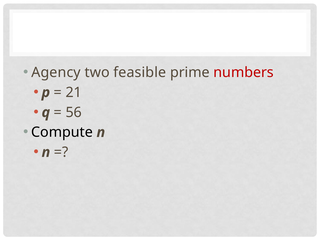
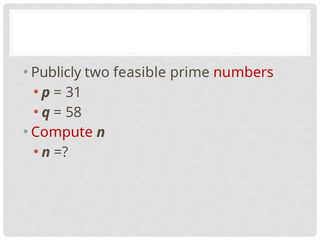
Agency: Agency -> Publicly
21: 21 -> 31
56: 56 -> 58
Compute colour: black -> red
